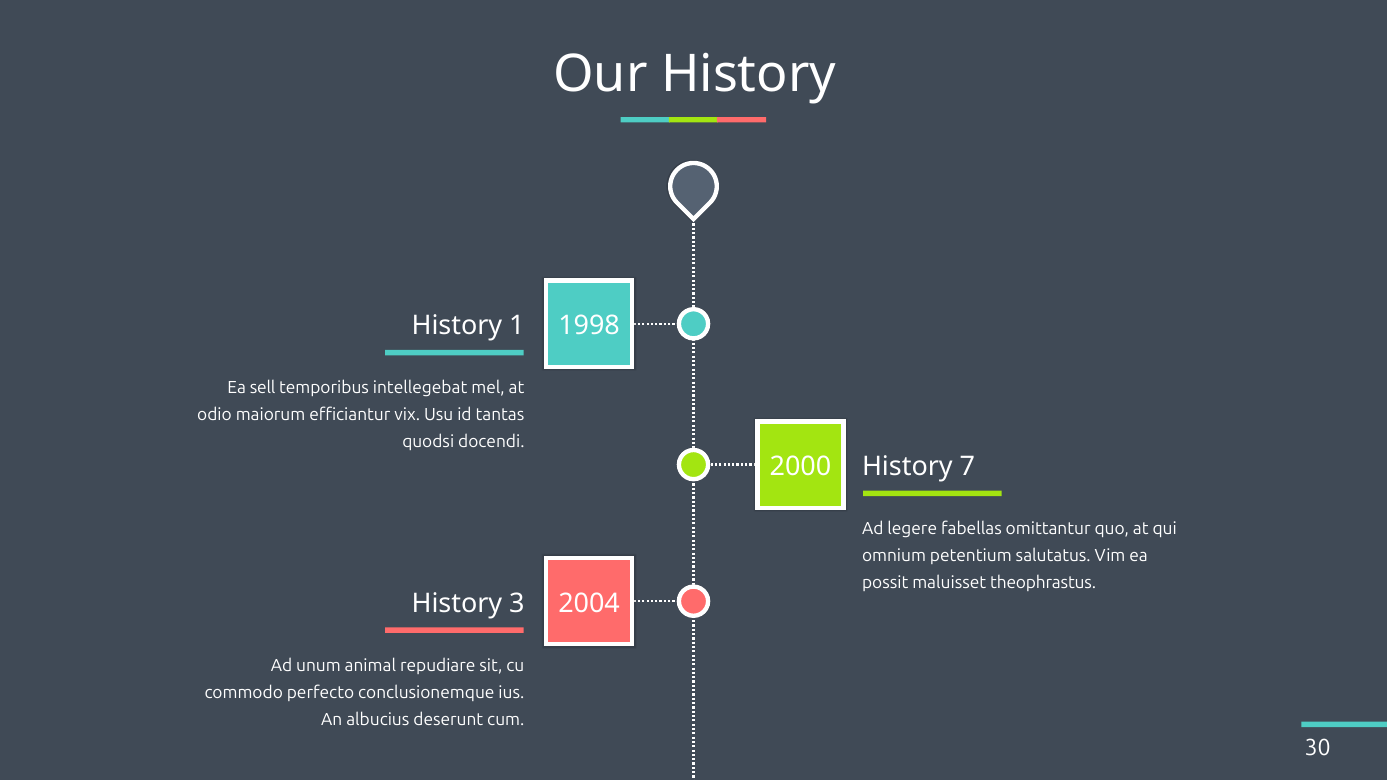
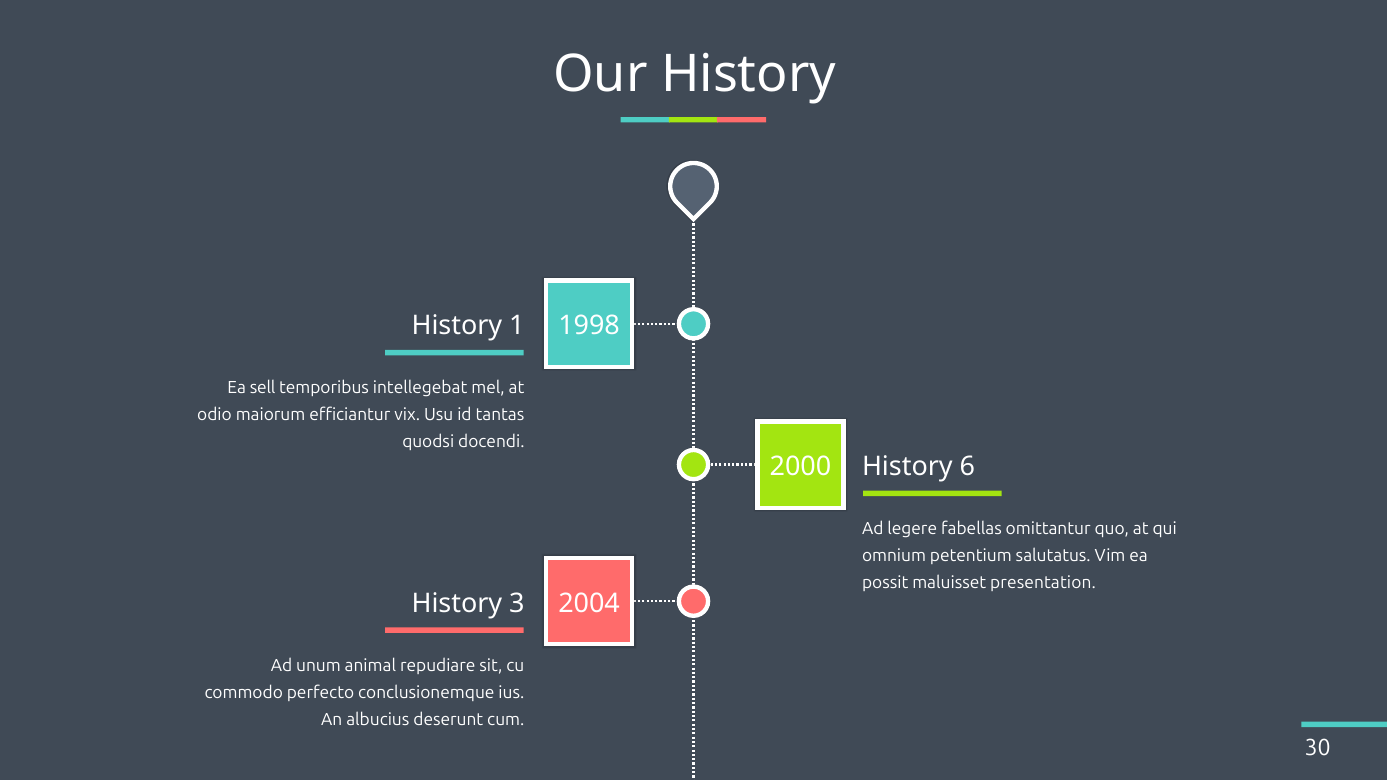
7: 7 -> 6
theophrastus: theophrastus -> presentation
